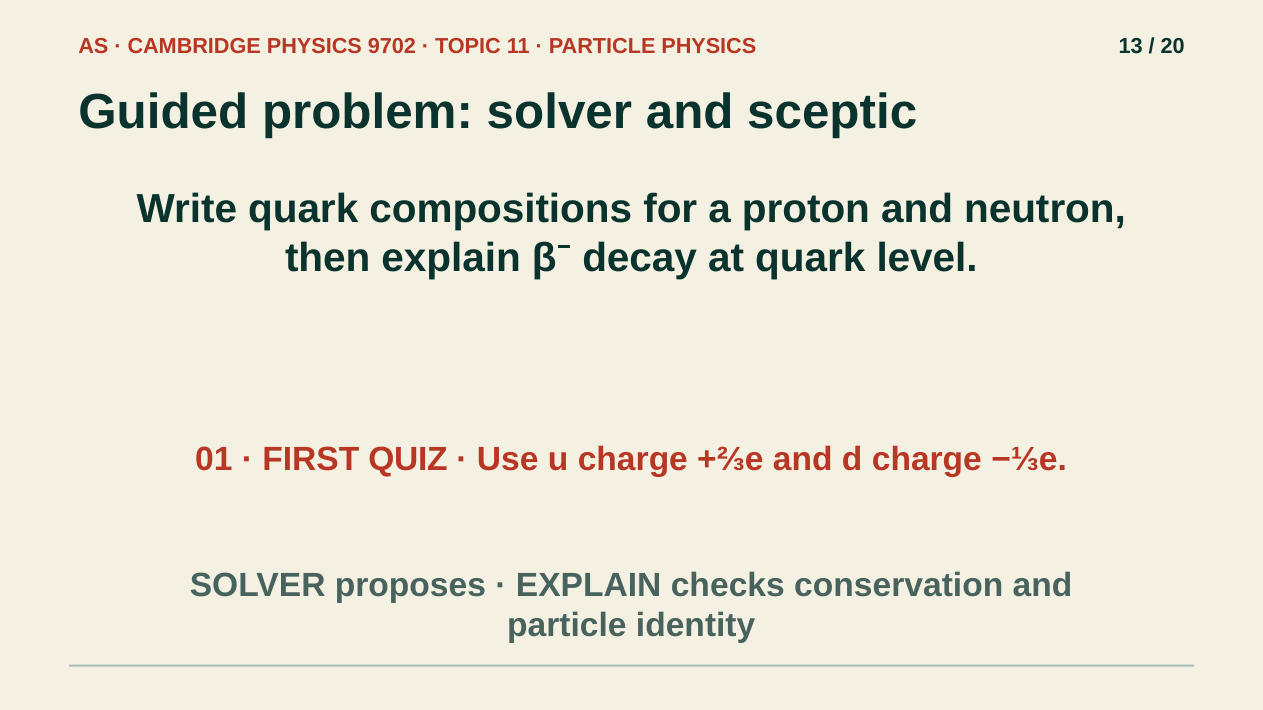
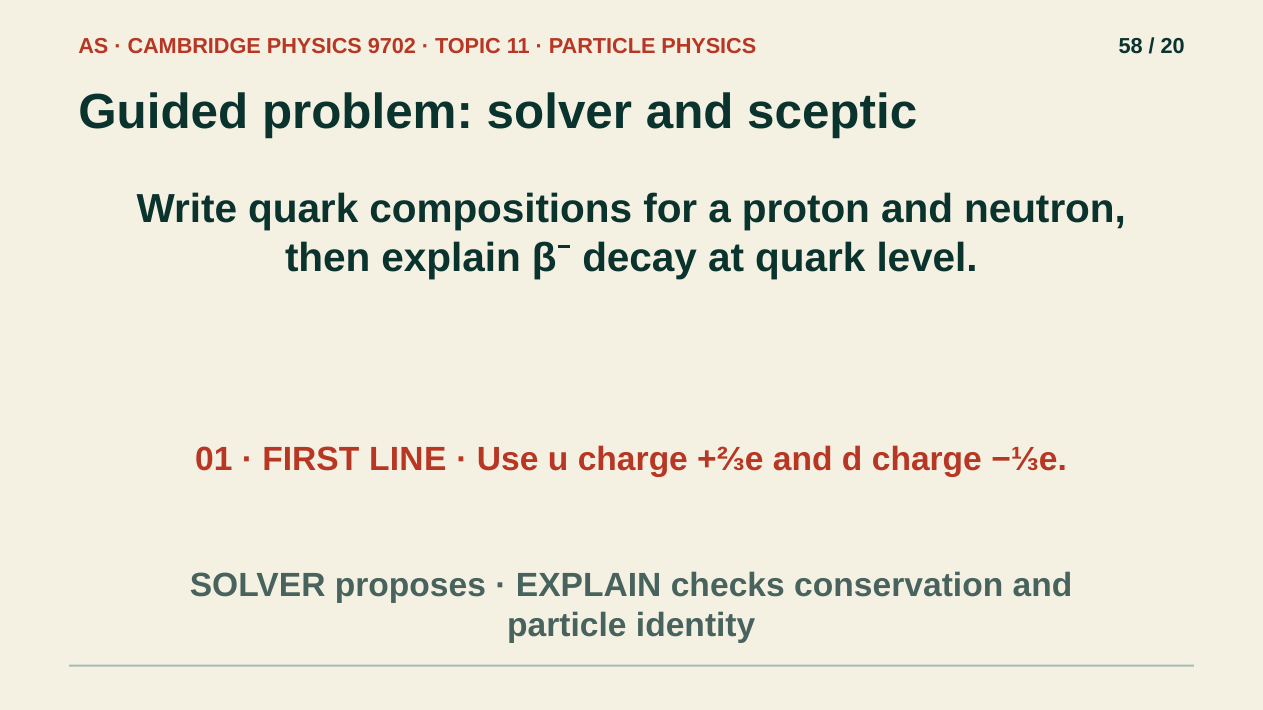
13: 13 -> 58
QUIZ: QUIZ -> LINE
